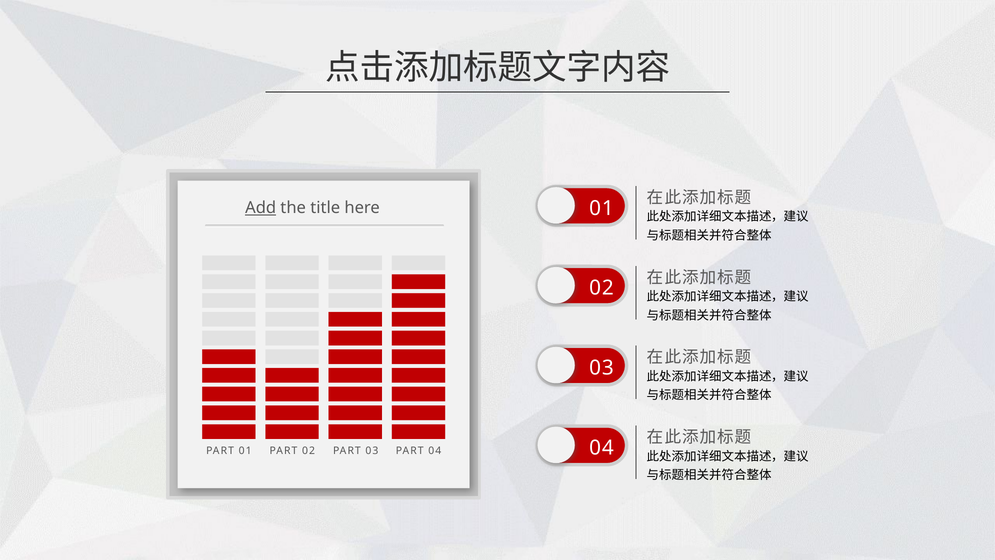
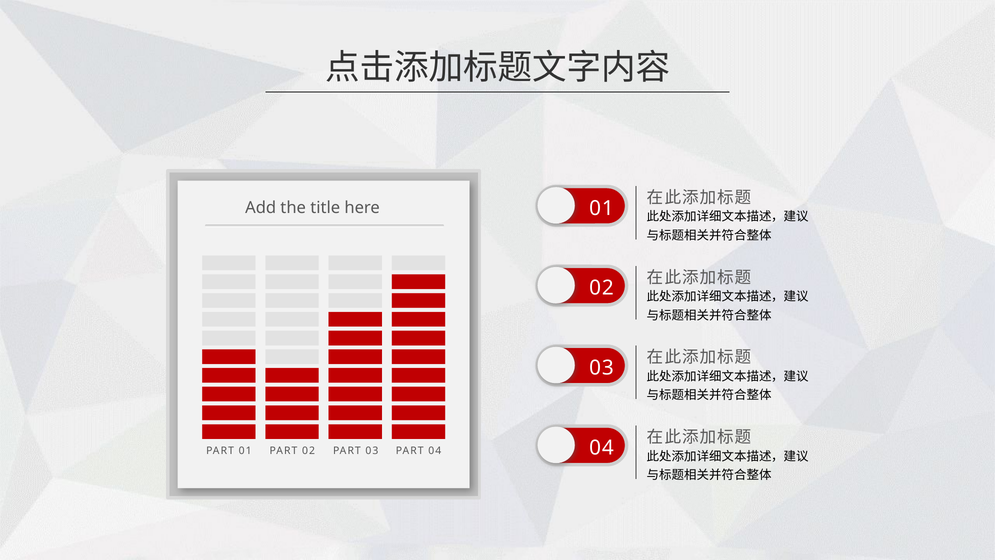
Add underline: present -> none
